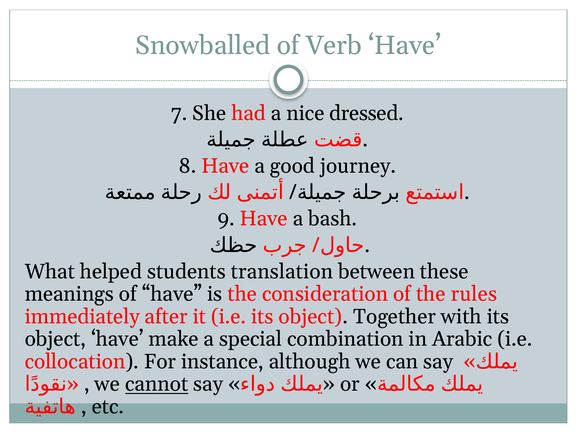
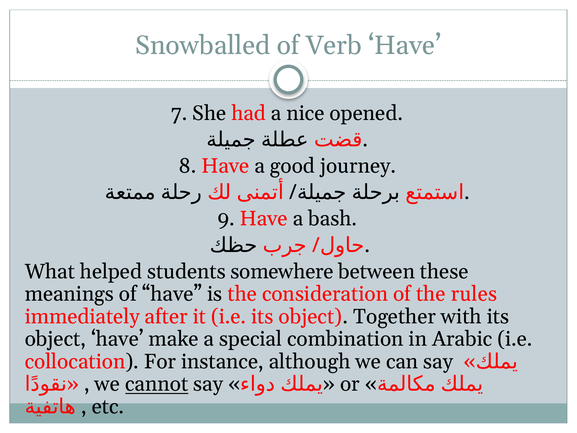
dressed: dressed -> opened
translation: translation -> somewhere
